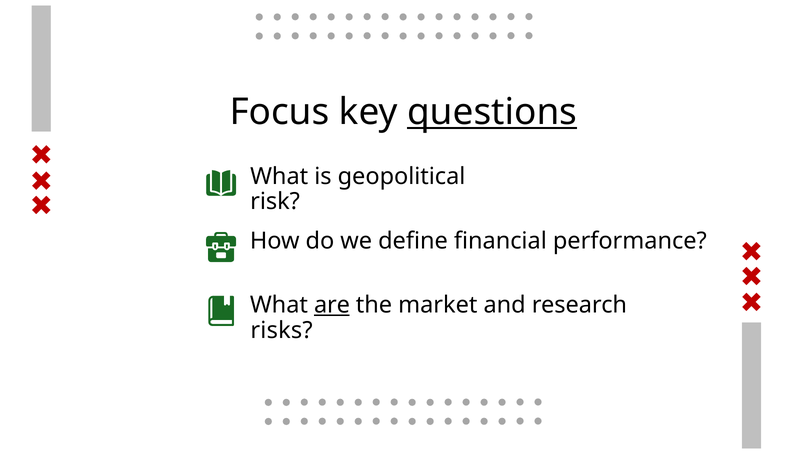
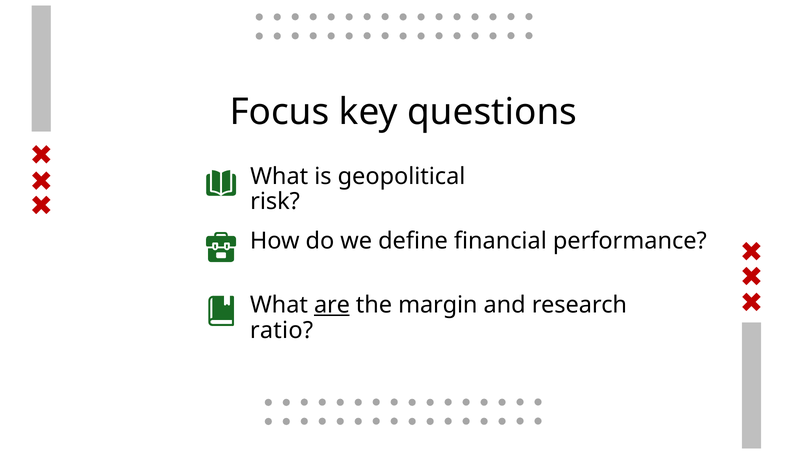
questions underline: present -> none
market: market -> margin
risks: risks -> ratio
